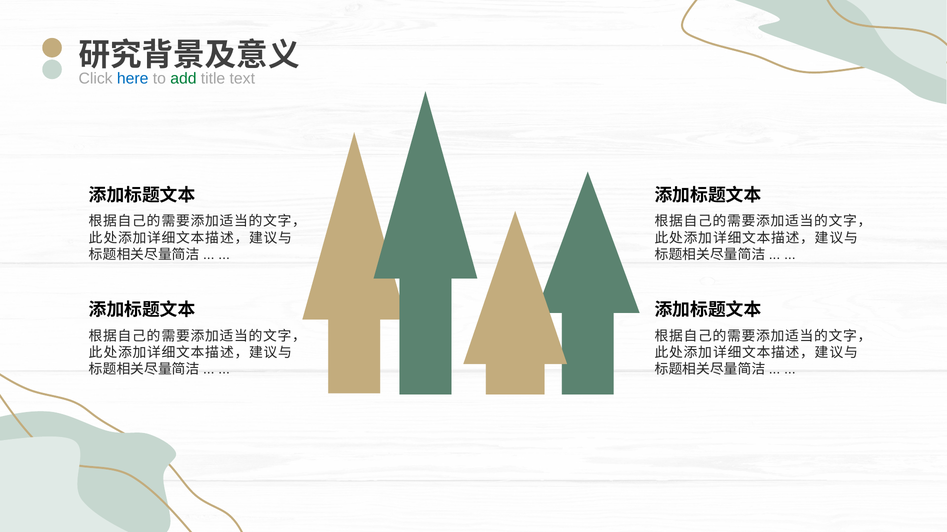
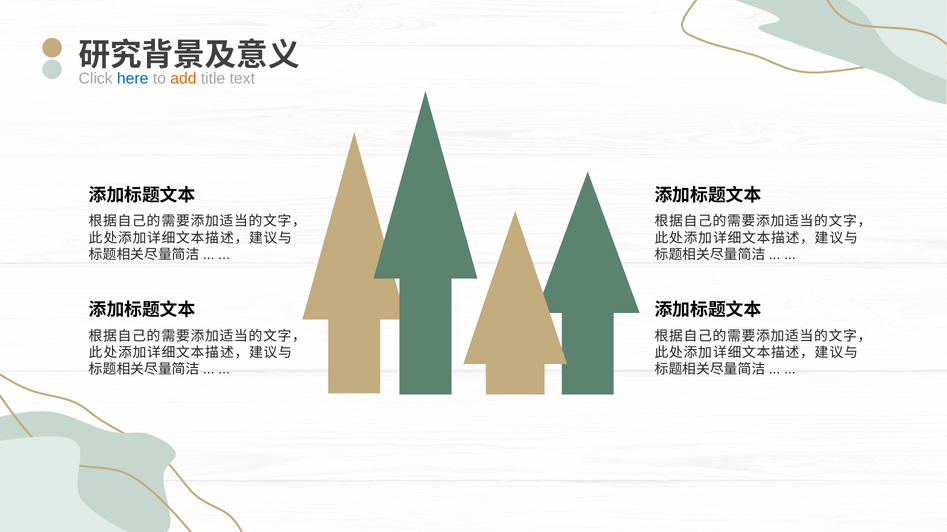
add colour: green -> orange
